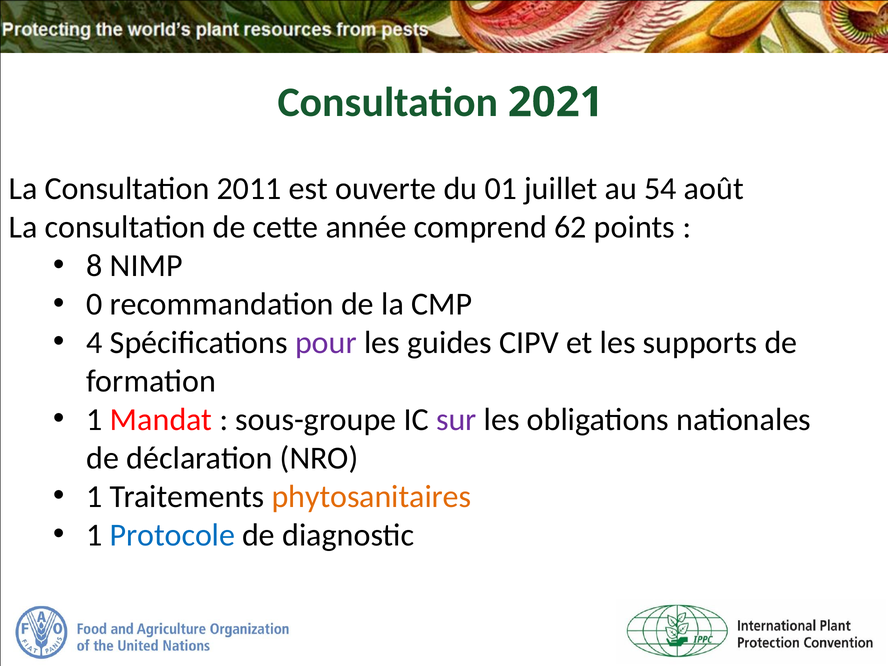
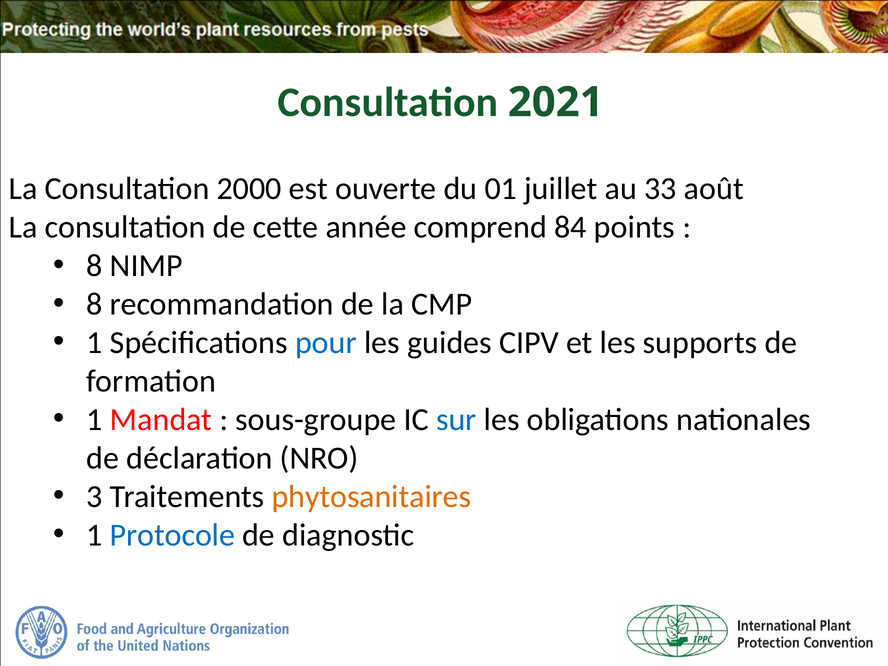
2011: 2011 -> 2000
54: 54 -> 33
62: 62 -> 84
0 at (95, 304): 0 -> 8
4 at (95, 343): 4 -> 1
pour colour: purple -> blue
sur colour: purple -> blue
1 at (95, 496): 1 -> 3
